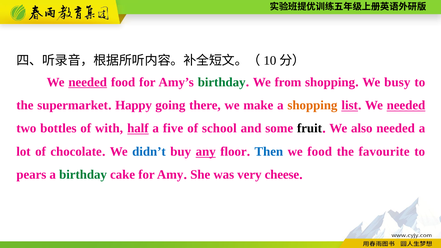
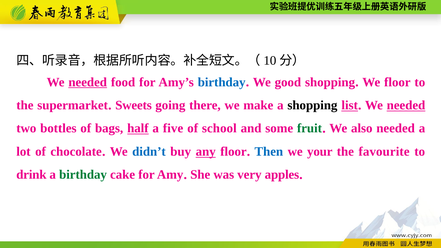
birthday at (222, 82) colour: green -> blue
from: from -> good
We busy: busy -> floor
Happy: Happy -> Sweets
shopping at (312, 105) colour: orange -> black
with: with -> bags
fruit colour: black -> green
we food: food -> your
pears: pears -> drink
cheese: cheese -> apples
